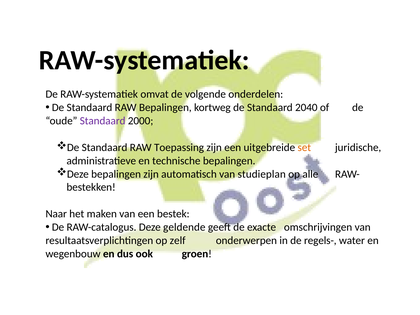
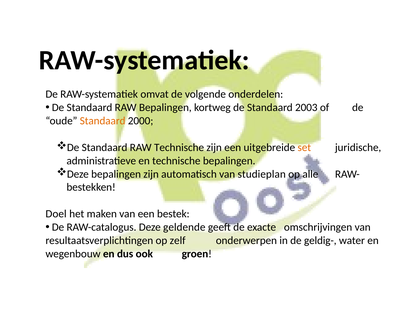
2040: 2040 -> 2003
Standaard at (103, 121) colour: purple -> orange
RAW Toepassing: Toepassing -> Technische
Naar: Naar -> Doel
regels-: regels- -> geldig-
